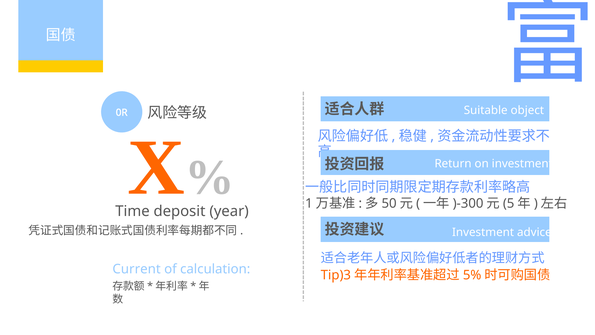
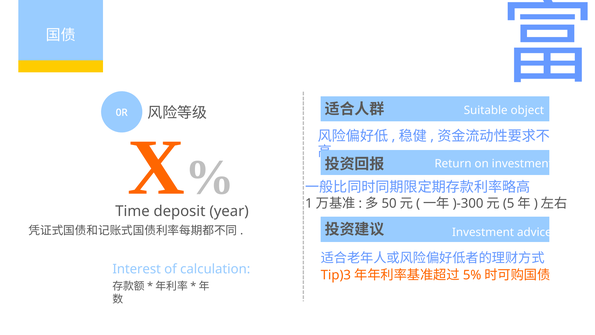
Current: Current -> Interest
